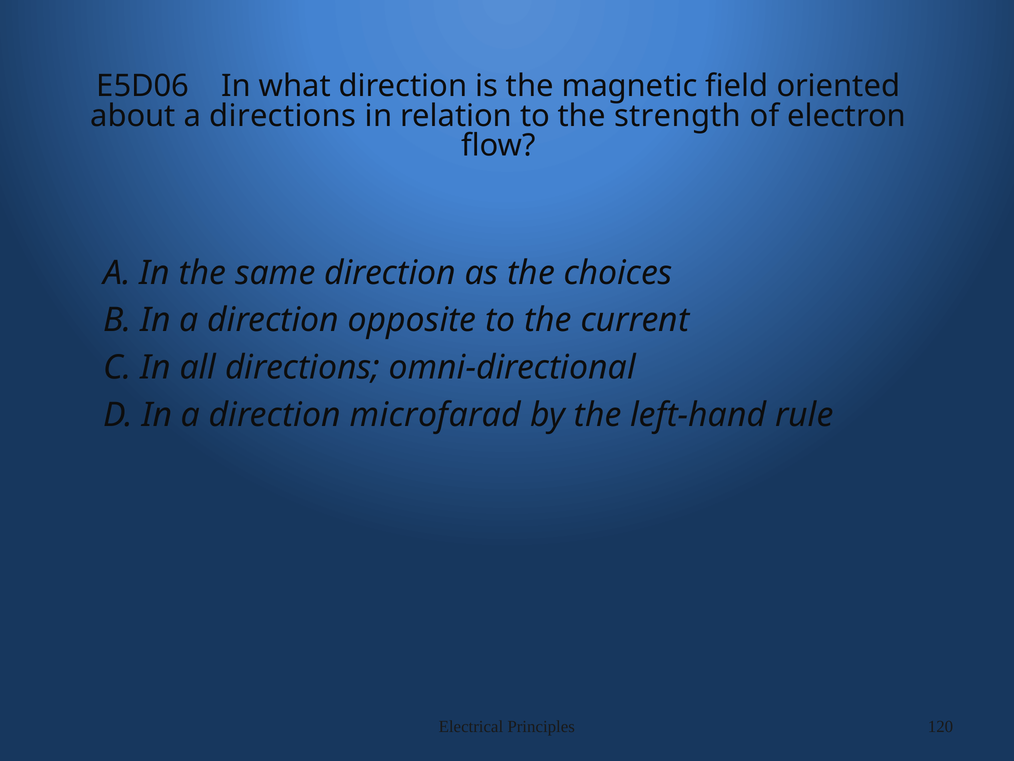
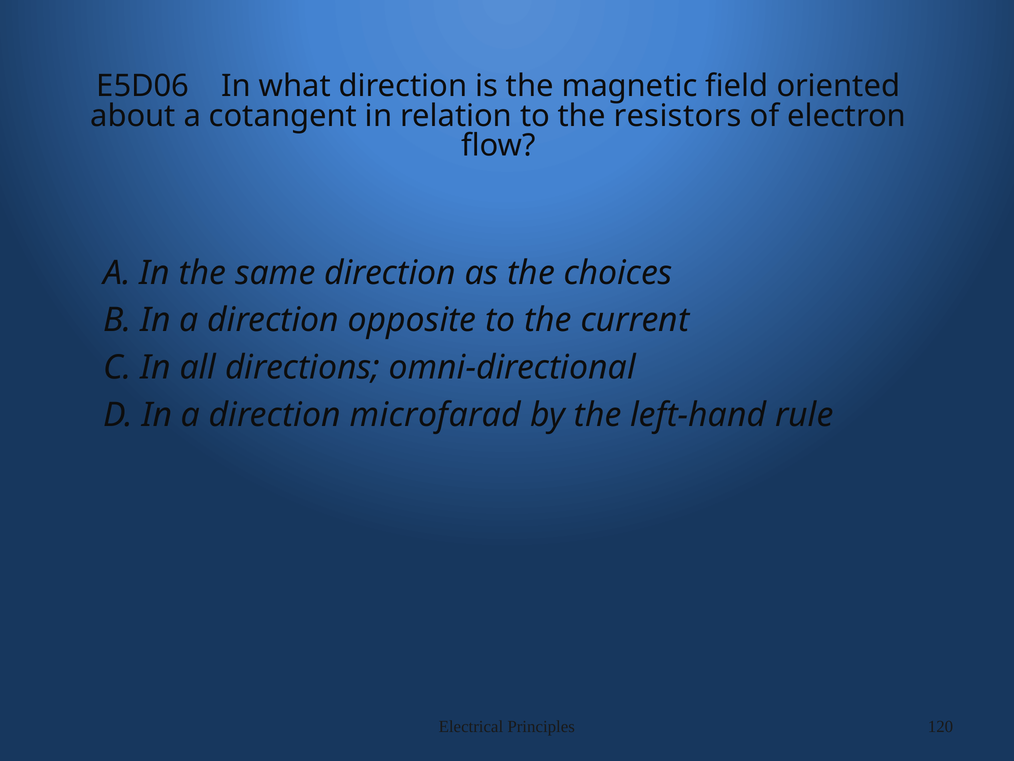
a directions: directions -> cotangent
strength: strength -> resistors
